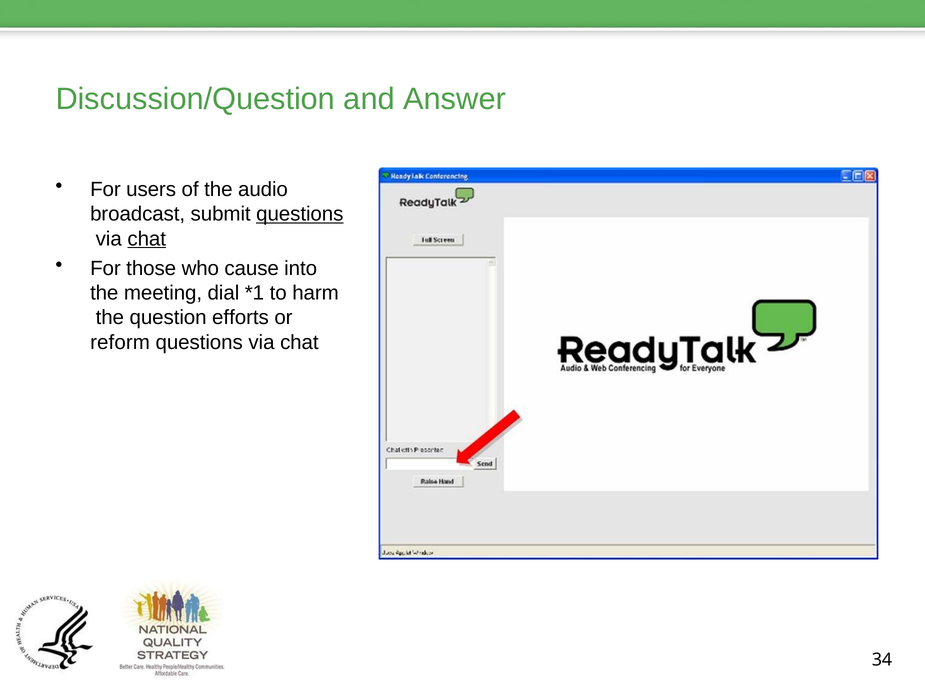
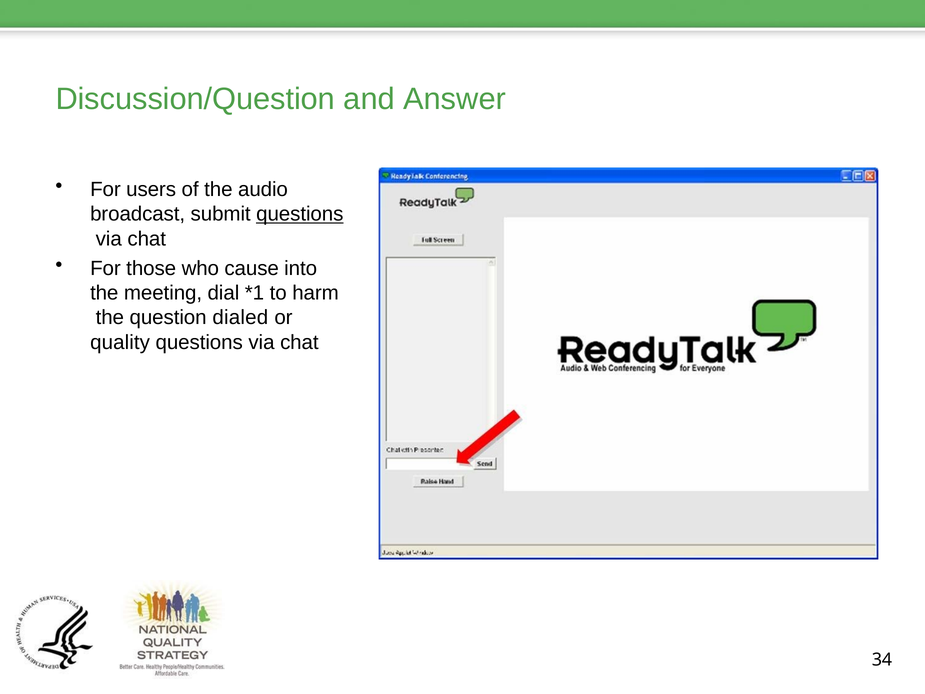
chat at (147, 239) underline: present -> none
efforts: efforts -> dialed
reform: reform -> quality
